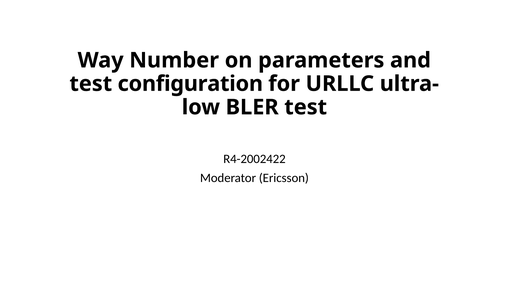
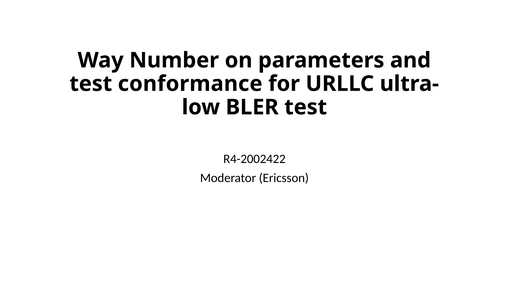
configuration: configuration -> conformance
